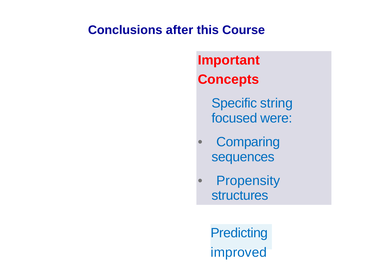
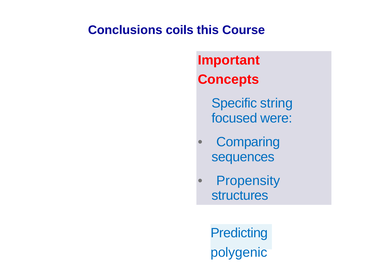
after: after -> coils
improved: improved -> polygenic
